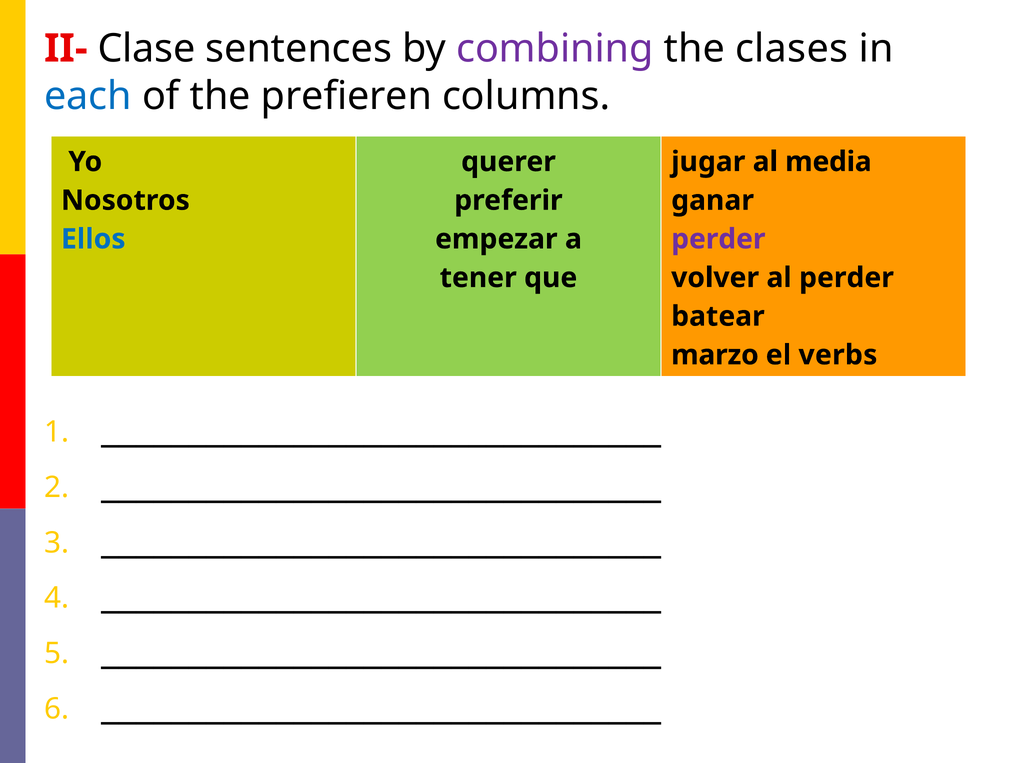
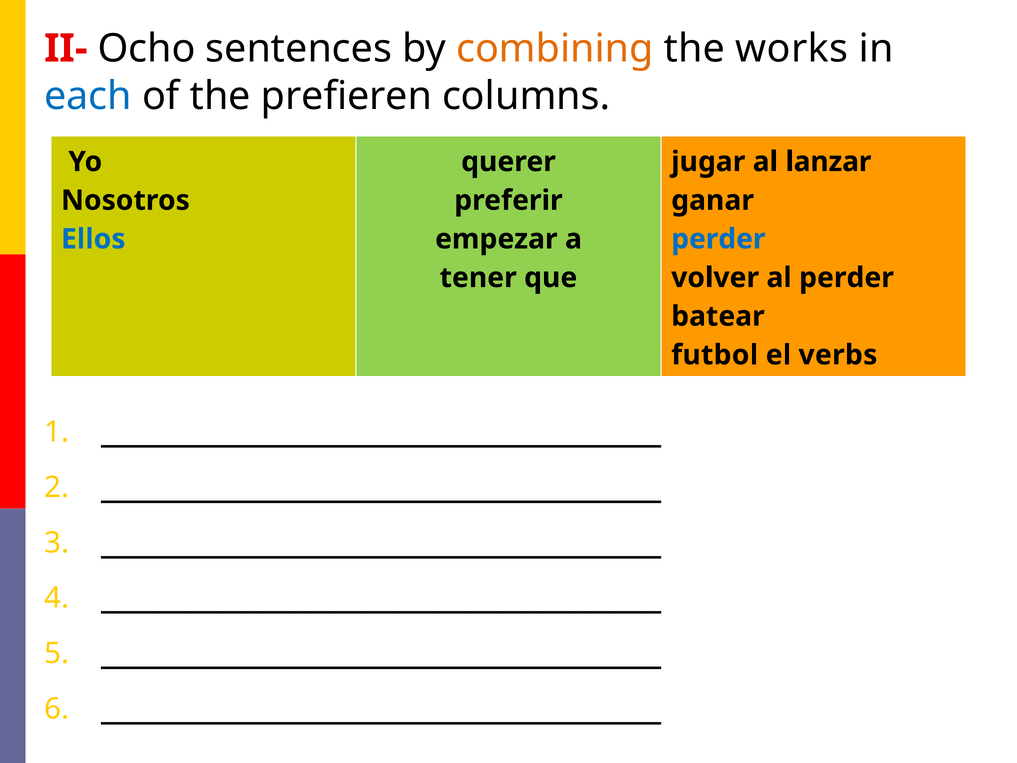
Clase: Clase -> Ocho
combining colour: purple -> orange
clases: clases -> works
media: media -> lanzar
perder at (718, 239) colour: purple -> blue
marzo: marzo -> futbol
